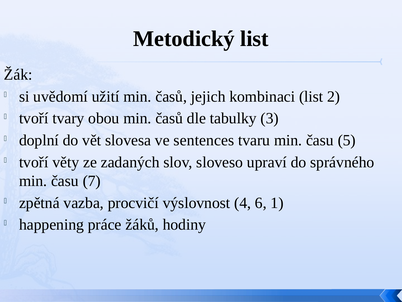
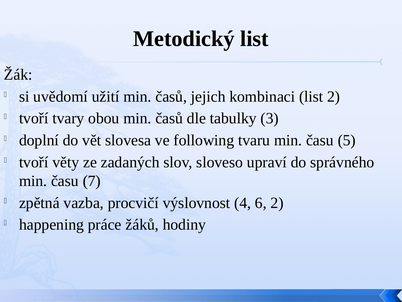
sentences: sentences -> following
6 1: 1 -> 2
